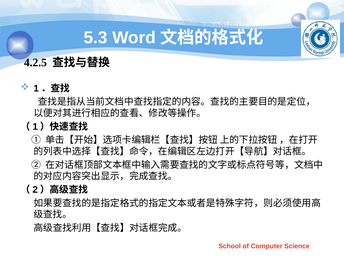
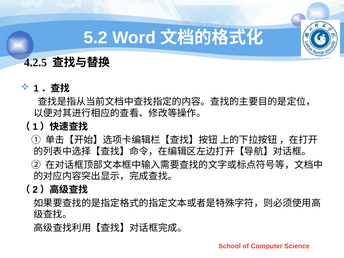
5.3: 5.3 -> 5.2
